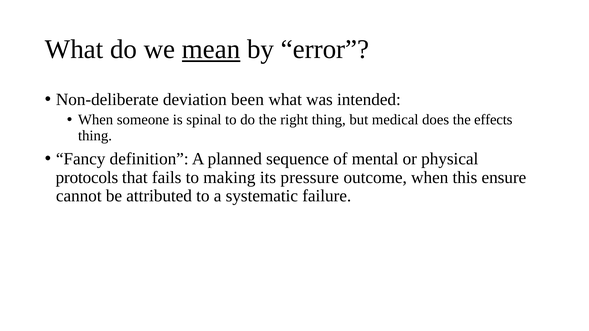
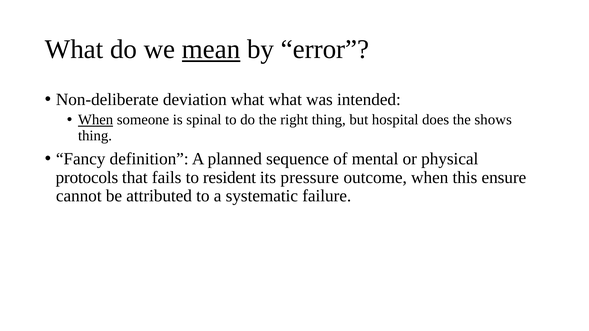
deviation been: been -> what
When at (96, 120) underline: none -> present
medical: medical -> hospital
effects: effects -> shows
making: making -> resident
